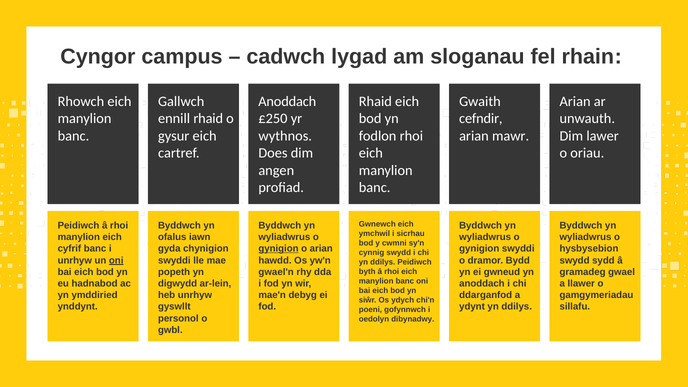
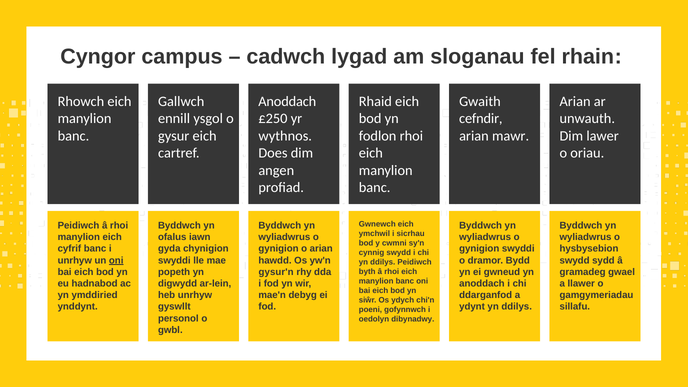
ennill rhaid: rhaid -> ysgol
gynigion at (278, 249) underline: present -> none
gwael'n: gwael'n -> gysur'n
